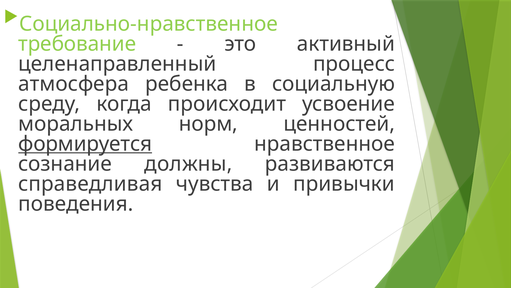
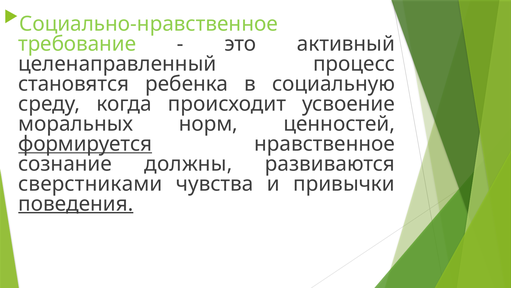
атмосфера: атмосфера -> становятся
справедливая: справедливая -> сверстниками
поведения underline: none -> present
